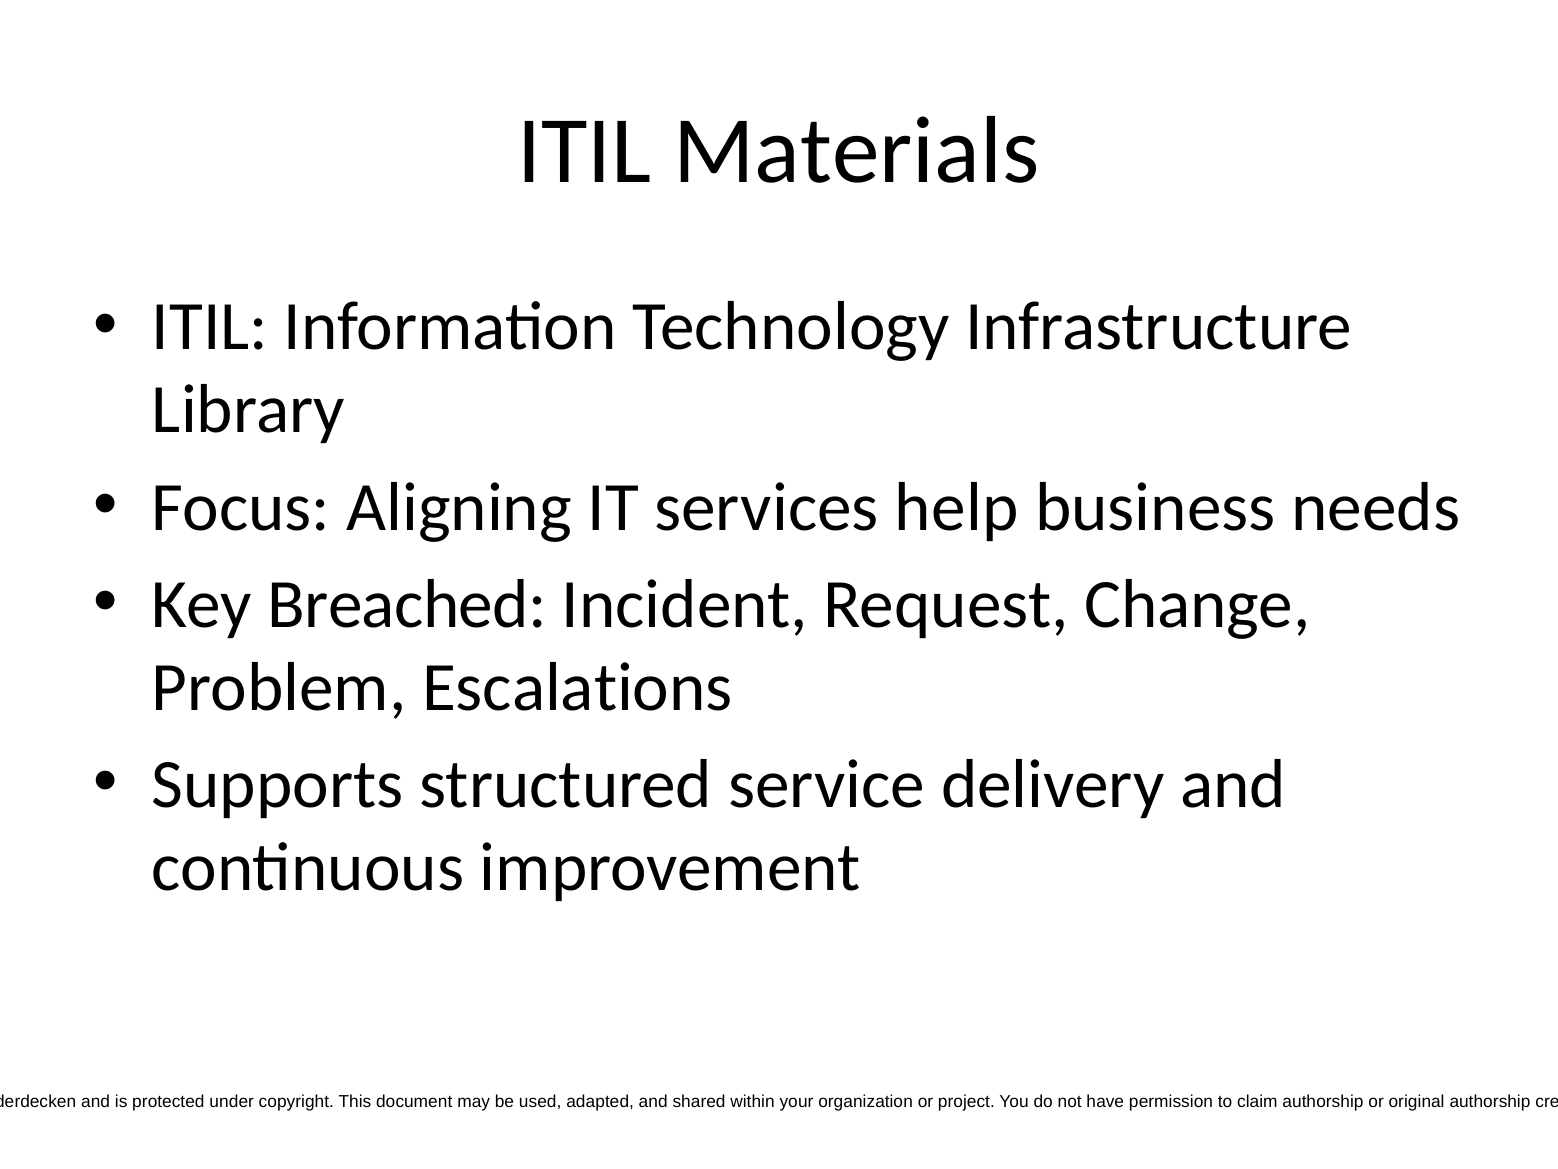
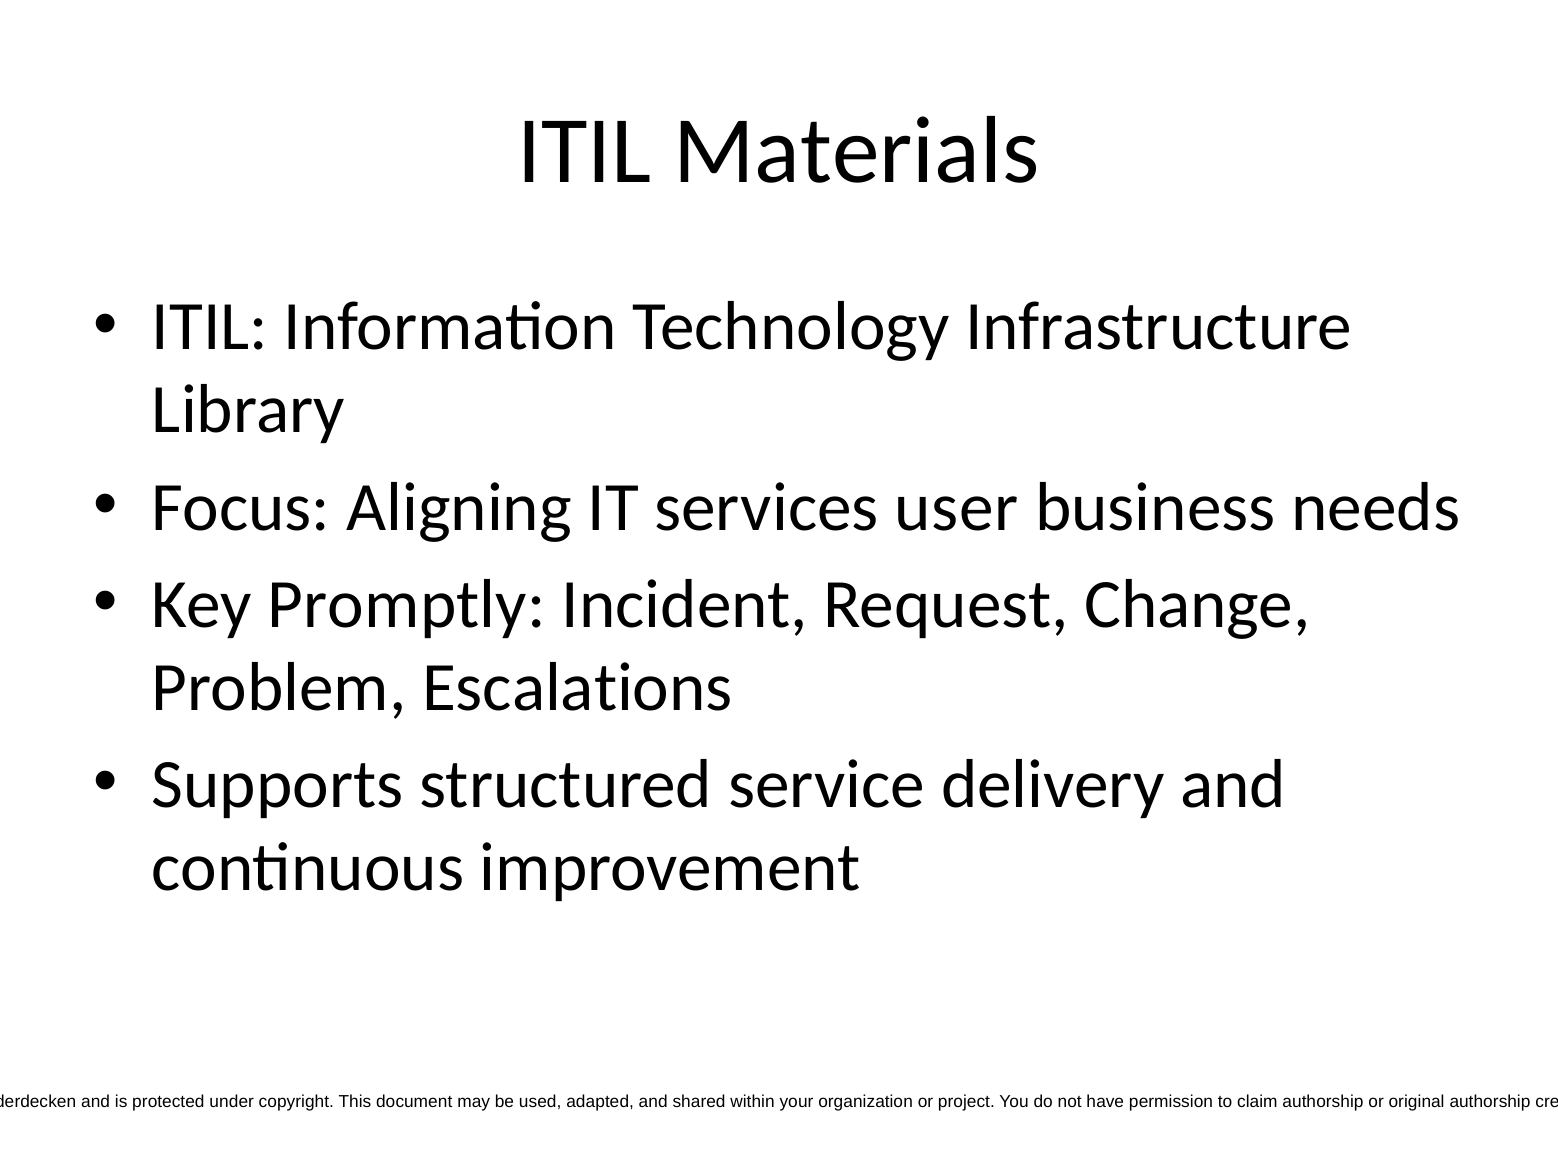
help: help -> user
Breached: Breached -> Promptly
